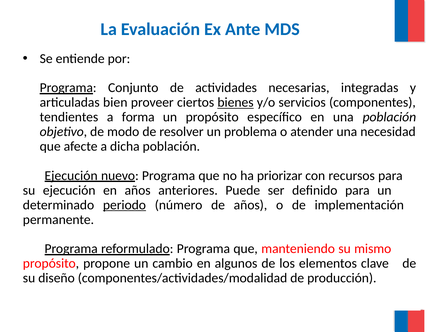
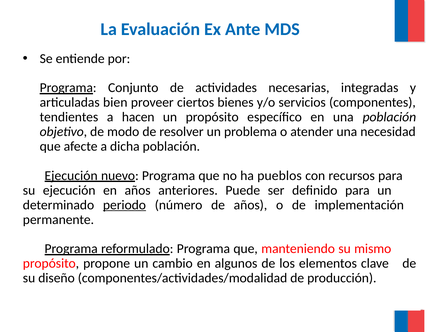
bienes underline: present -> none
forma: forma -> hacen
priorizar: priorizar -> pueblos
